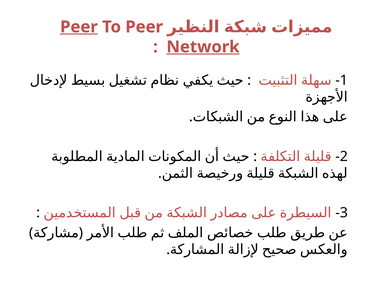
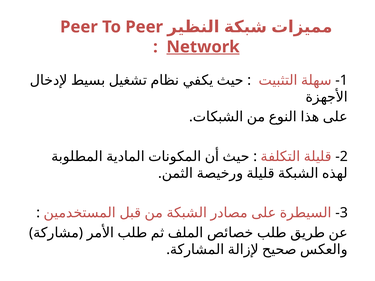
Peer at (79, 27) underline: present -> none
